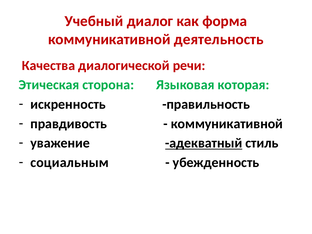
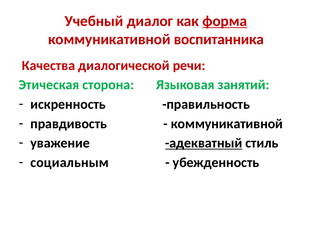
форма underline: none -> present
деятельность: деятельность -> воспитанника
которая: которая -> занятий
